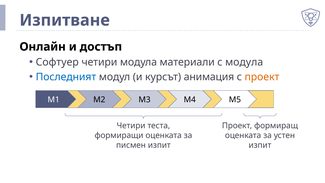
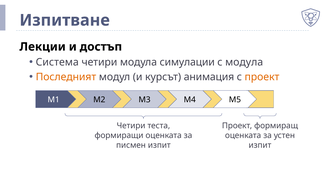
Онлайн: Онлайн -> Лекции
Софтуер: Софтуер -> Система
материали: материали -> симулации
Последният colour: blue -> orange
